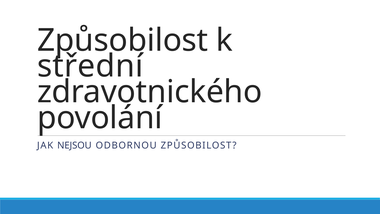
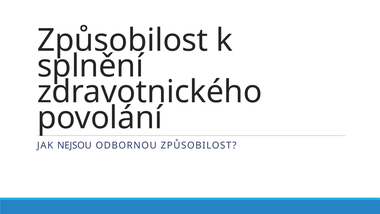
střední: střední -> splnění
